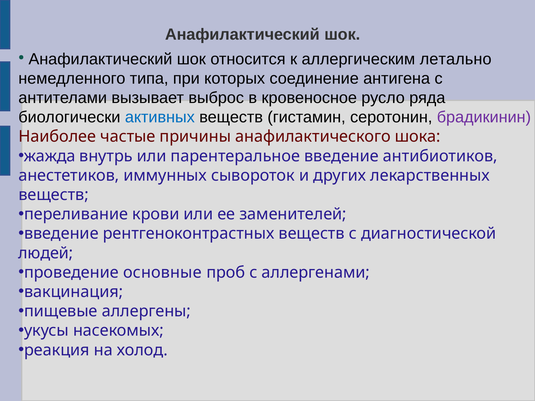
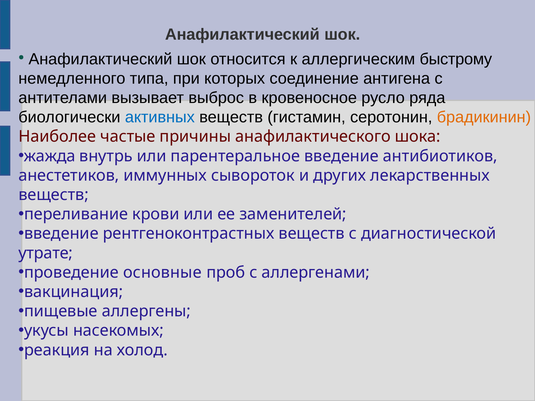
летально: летально -> быстрому
брадикинин colour: purple -> orange
людей: людей -> утрате
